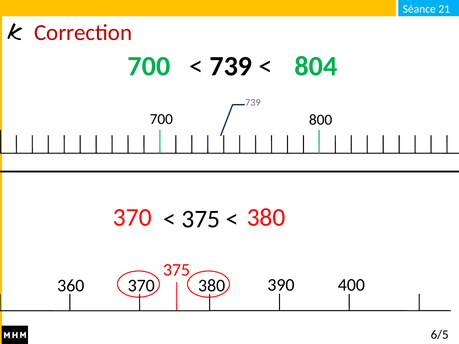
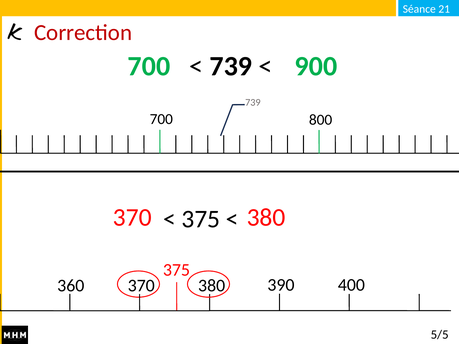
804: 804 -> 900
6/5: 6/5 -> 5/5
